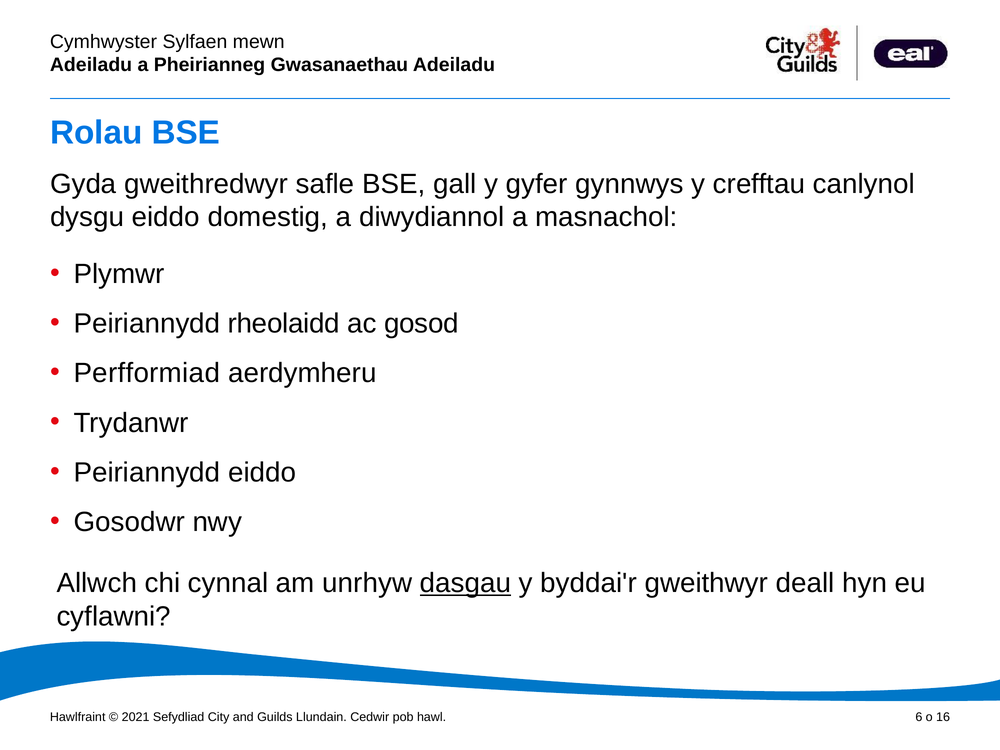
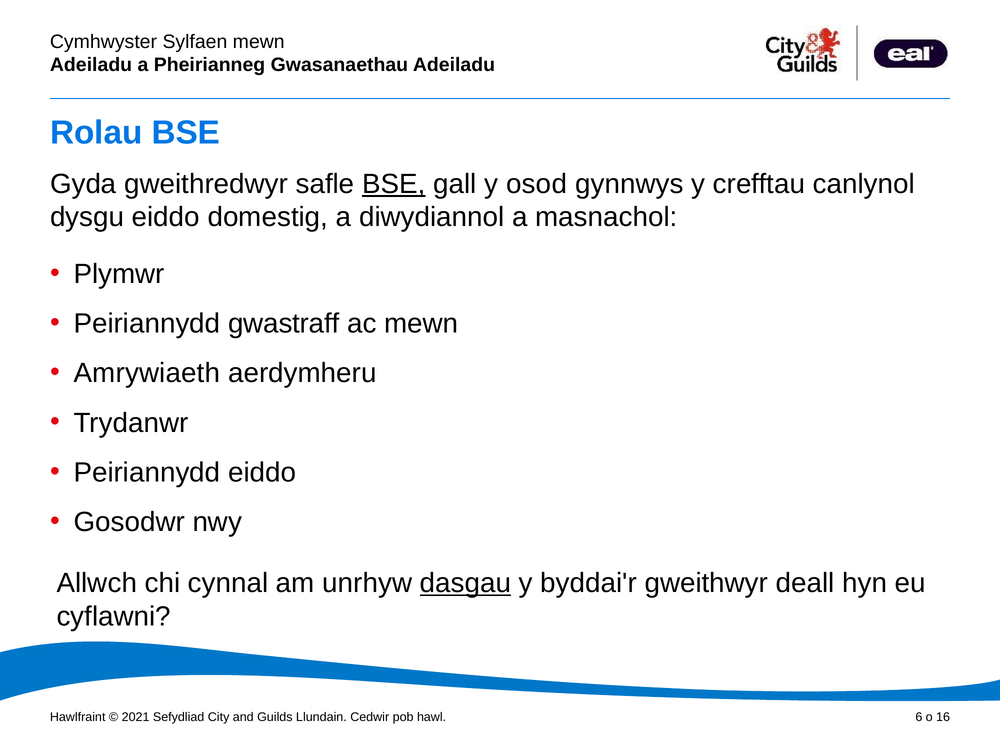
BSE at (394, 184) underline: none -> present
gyfer: gyfer -> osod
rheolaidd: rheolaidd -> gwastraff
ac gosod: gosod -> mewn
Perfformiad: Perfformiad -> Amrywiaeth
